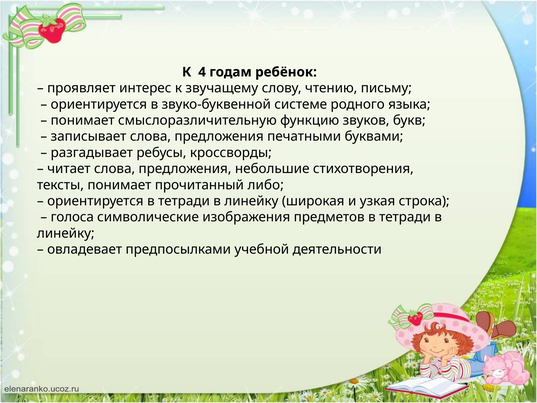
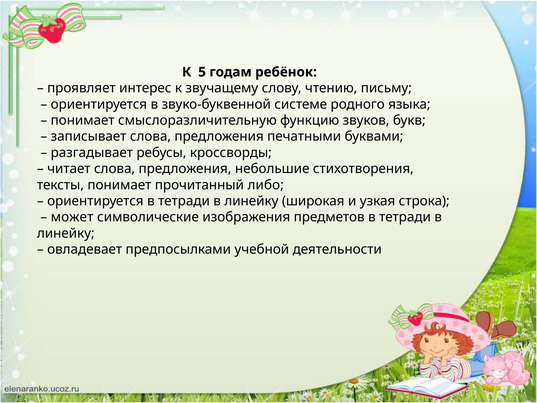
4: 4 -> 5
голоса: голоса -> может
